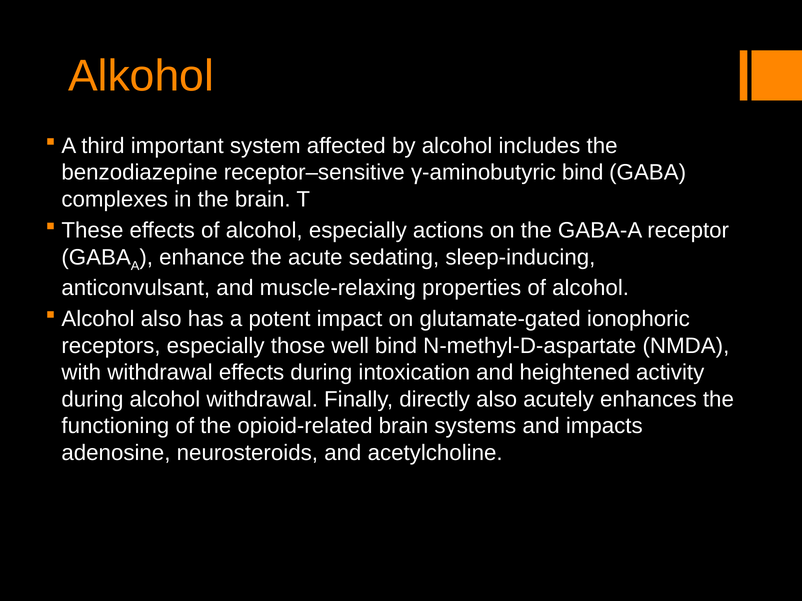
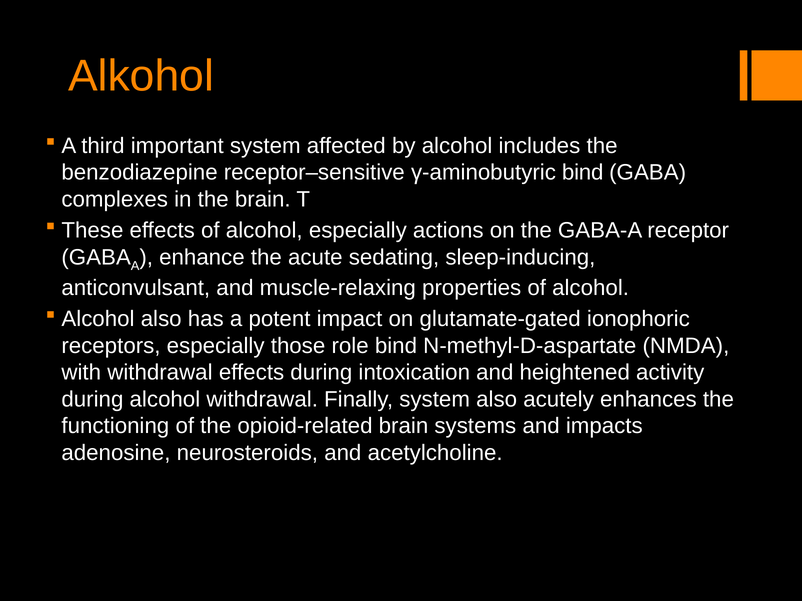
well: well -> role
Finally directly: directly -> system
